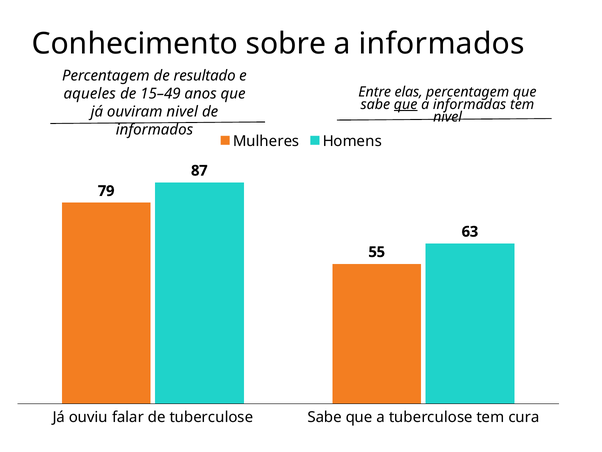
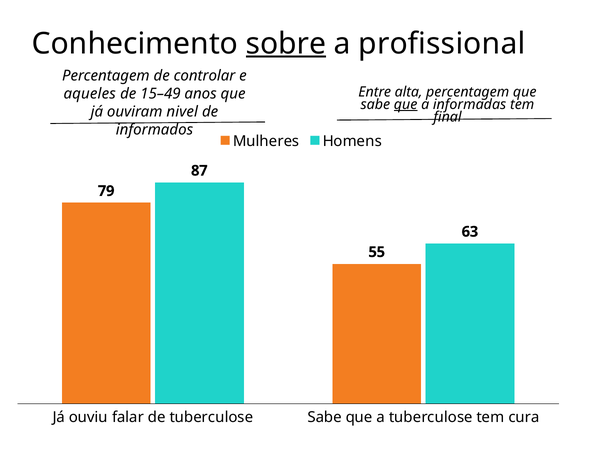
sobre underline: none -> present
a informados: informados -> profissional
resultado: resultado -> controlar
elas: elas -> alta
nivel at (448, 117): nivel -> final
